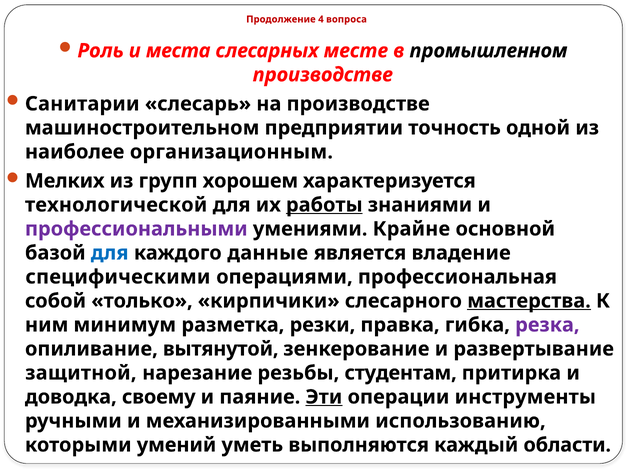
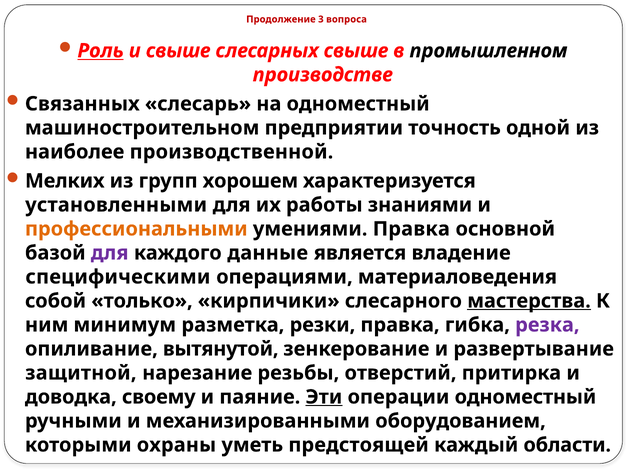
4: 4 -> 3
Роль underline: none -> present
и места: места -> свыше
слесарных месте: месте -> свыше
Санитарии: Санитарии -> Связанных
на производстве: производстве -> одноместный
организационным: организационным -> производственной
технологической: технологической -> установленными
работы underline: present -> none
профессиональными colour: purple -> orange
умениями Крайне: Крайне -> Правка
для at (110, 253) colour: blue -> purple
профессиональная: профессиональная -> материаловедения
студентам: студентам -> отверстий
операции инструменты: инструменты -> одноместный
использованию: использованию -> оборудованием
умений: умений -> охраны
выполняются: выполняются -> предстоящей
